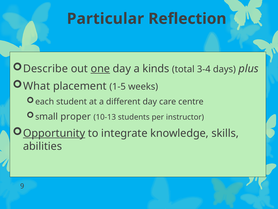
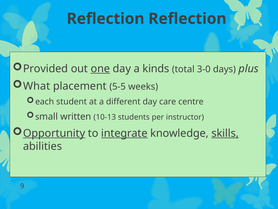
Particular at (105, 19): Particular -> Reflection
Describe: Describe -> Provided
3-4: 3-4 -> 3-0
1-5: 1-5 -> 5-5
proper: proper -> written
integrate underline: none -> present
skills underline: none -> present
